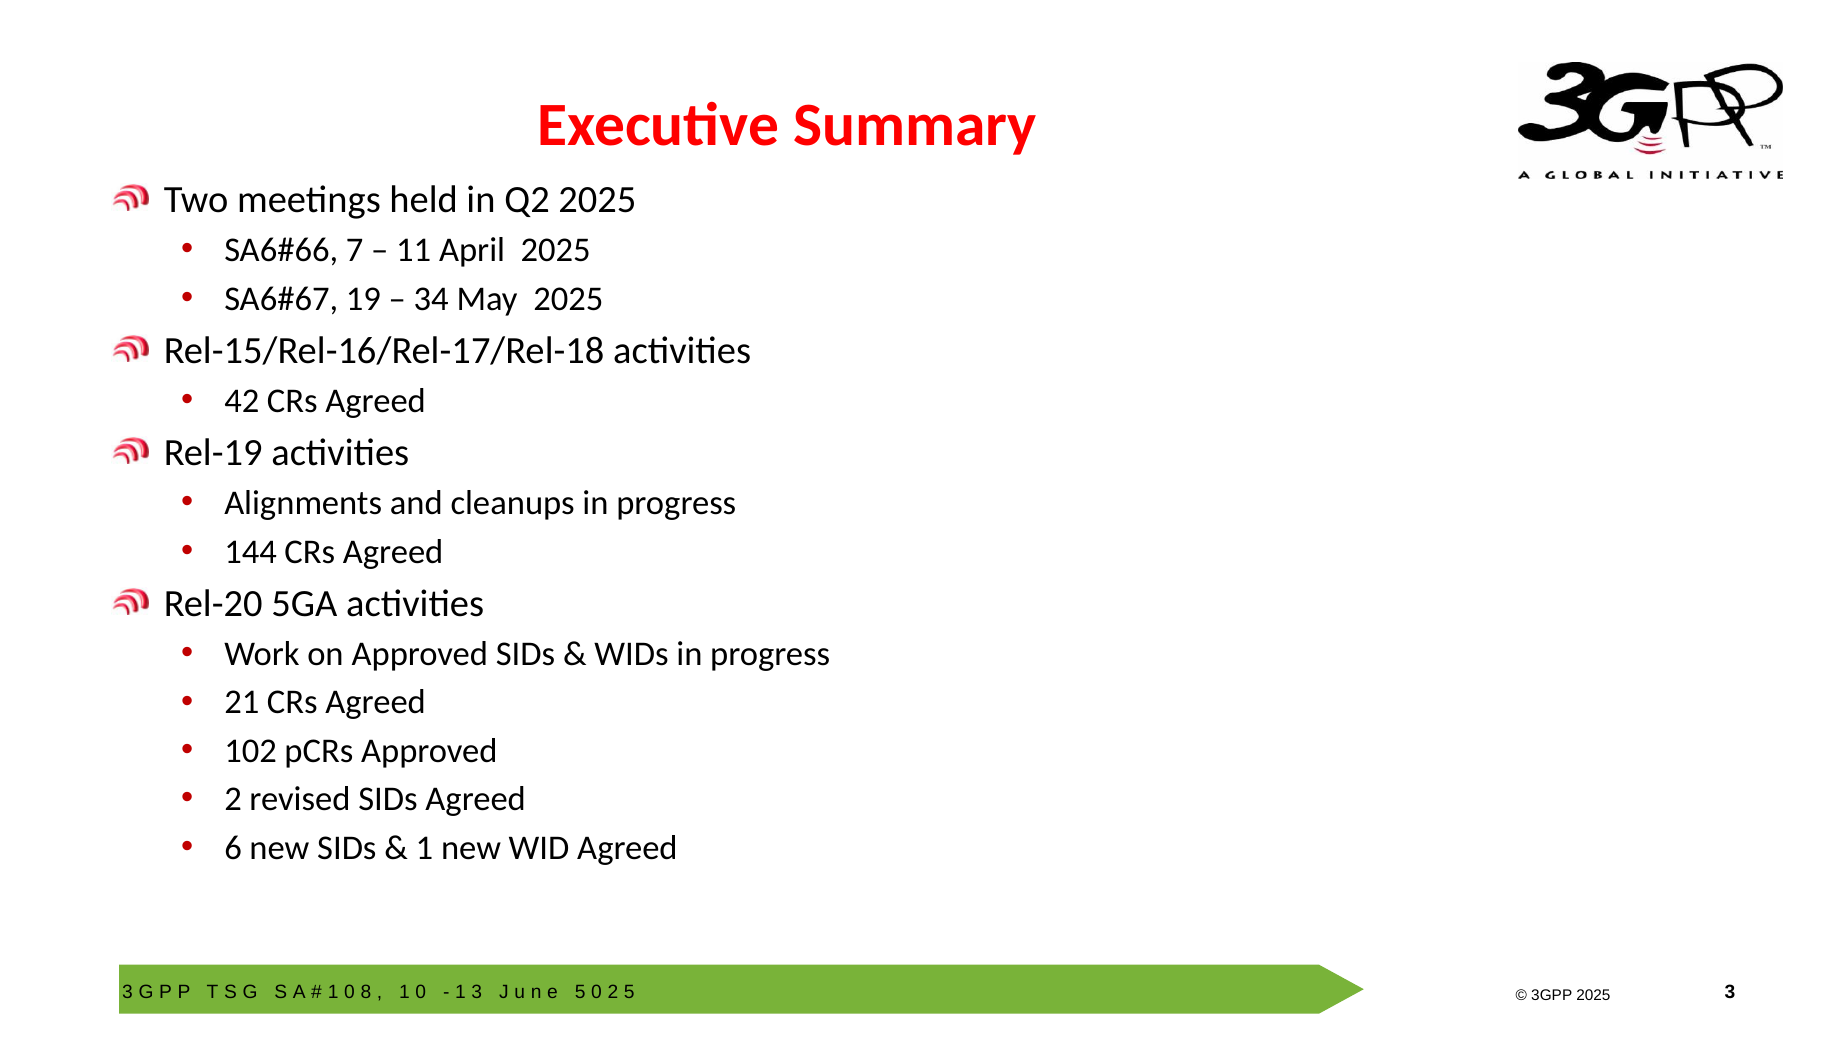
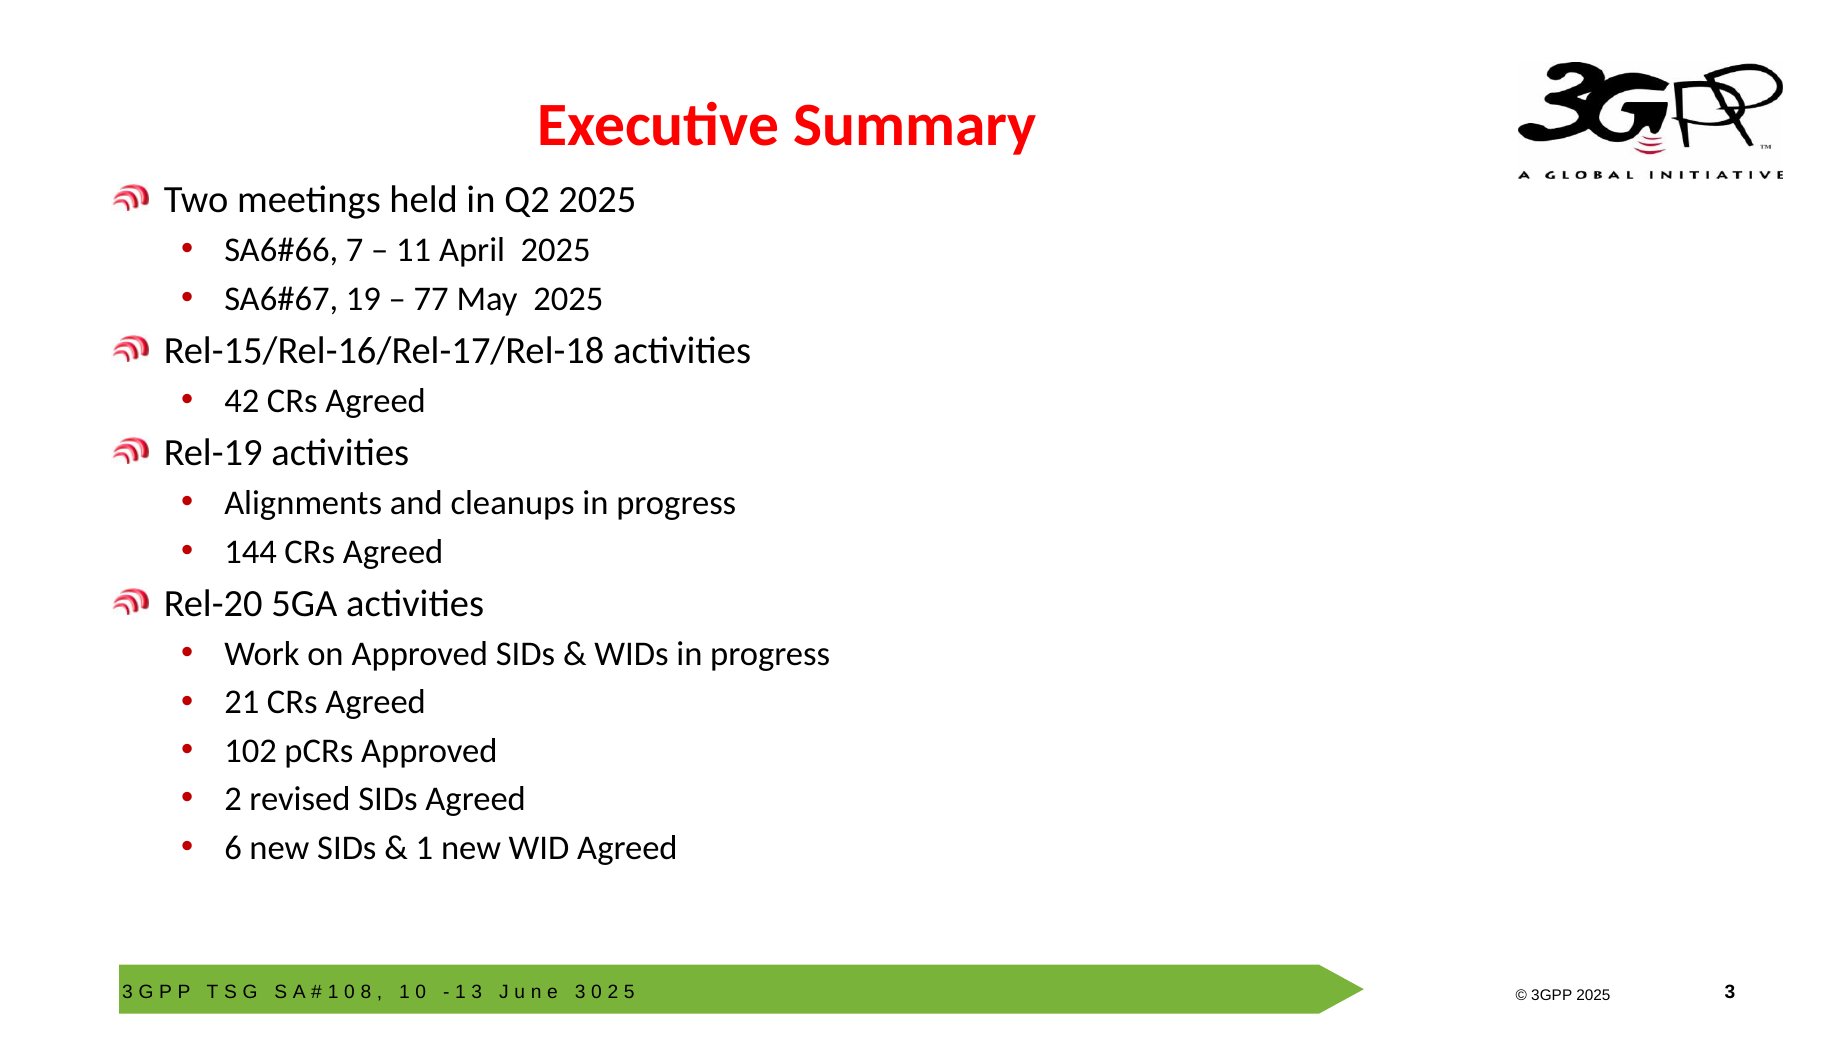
34: 34 -> 77
5 at (580, 992): 5 -> 3
